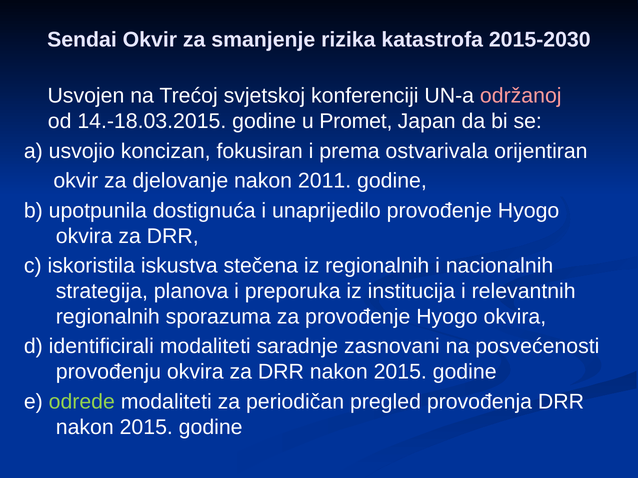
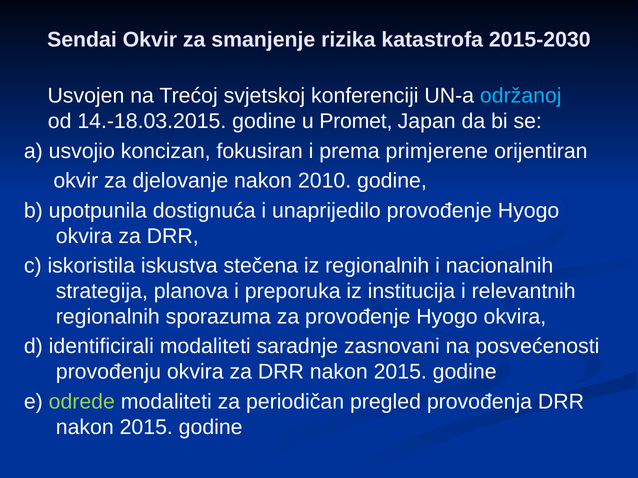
održanoj colour: pink -> light blue
ostvarivala: ostvarivala -> primjerene
2011: 2011 -> 2010
